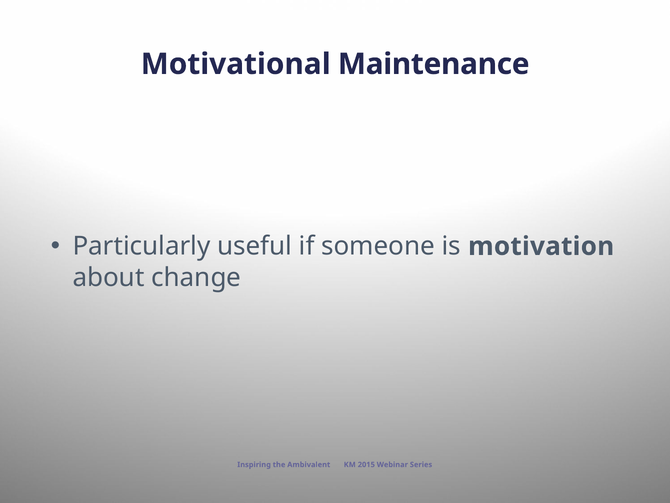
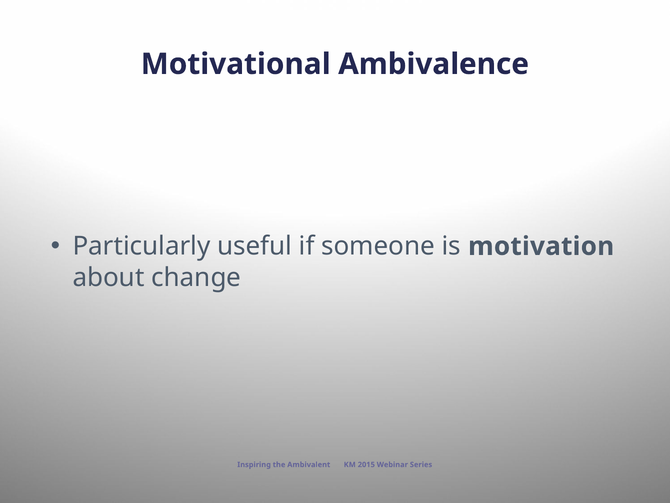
Maintenance: Maintenance -> Ambivalence
